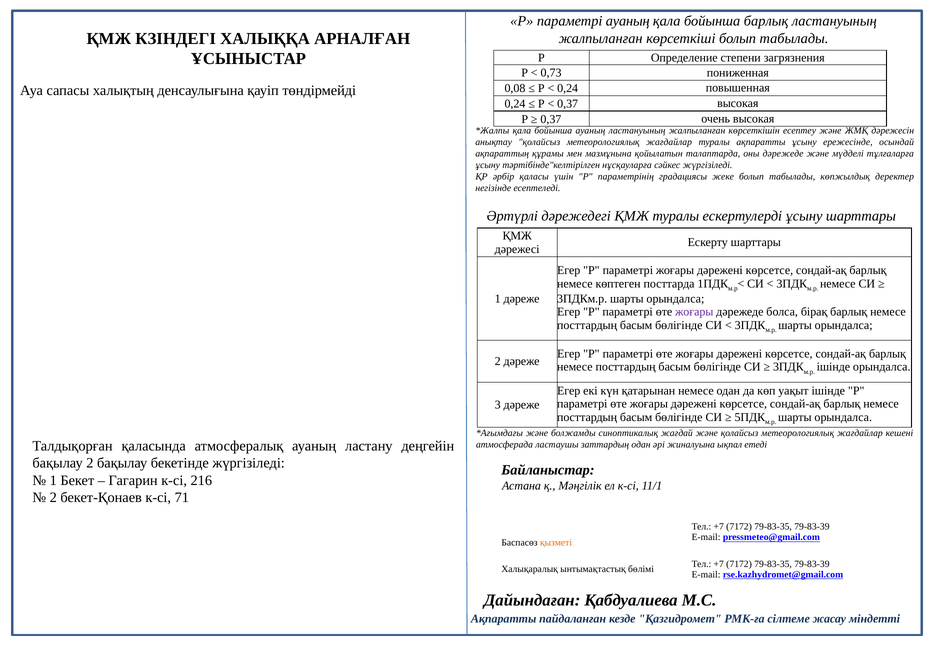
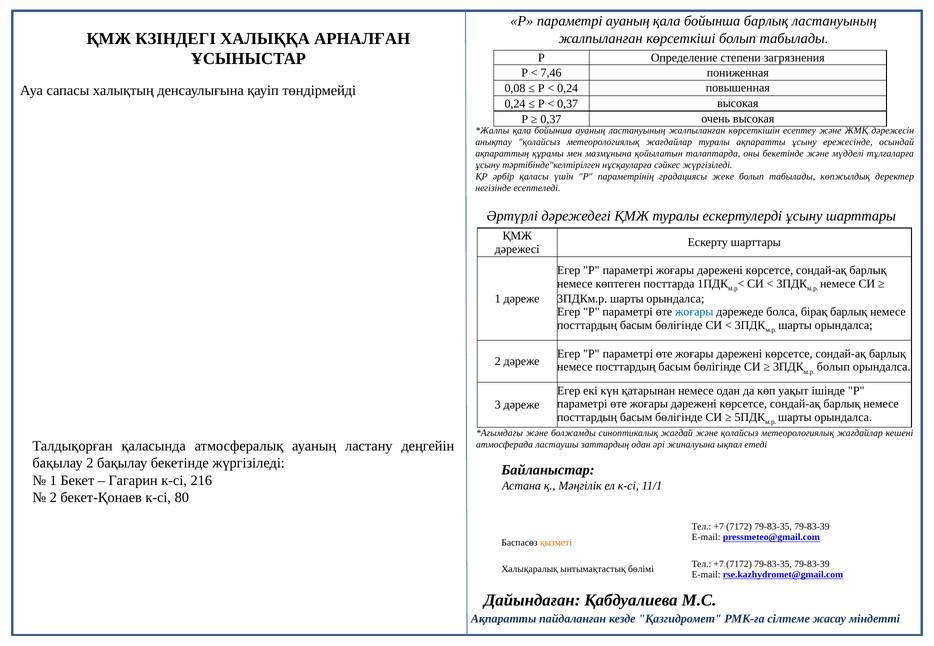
0,73: 0,73 -> 7,46
оны дәрежеде: дәрежеде -> бекетінде
жоғары at (694, 312) colour: purple -> blue
ішінде at (833, 367): ішінде -> болып
71: 71 -> 80
